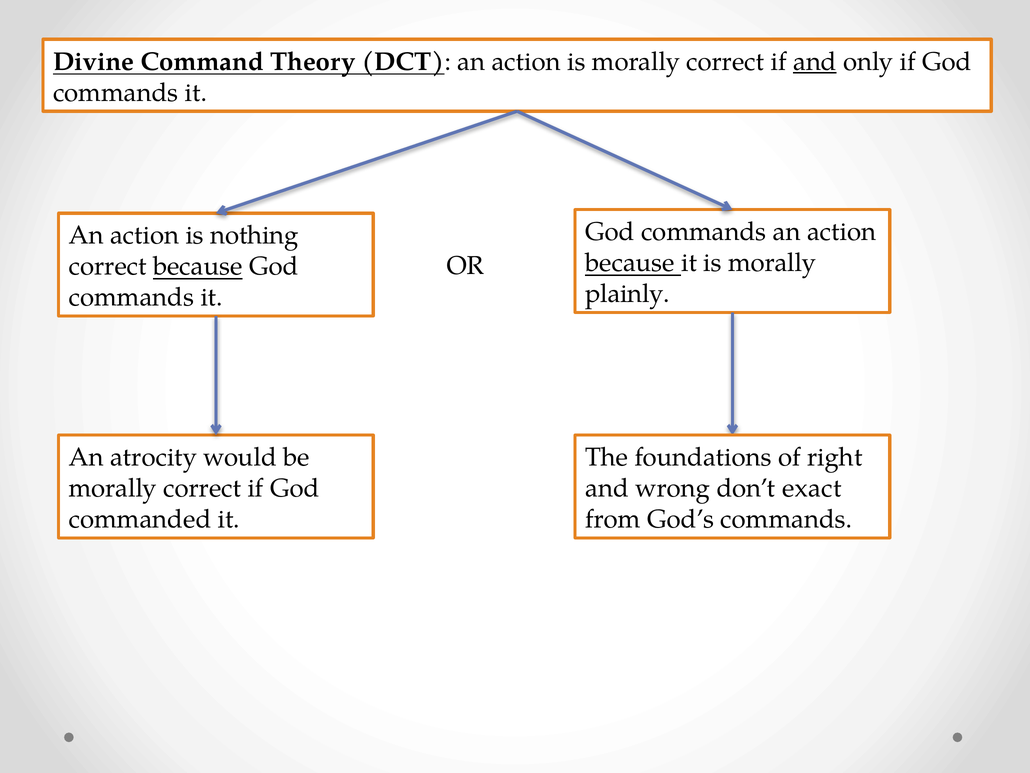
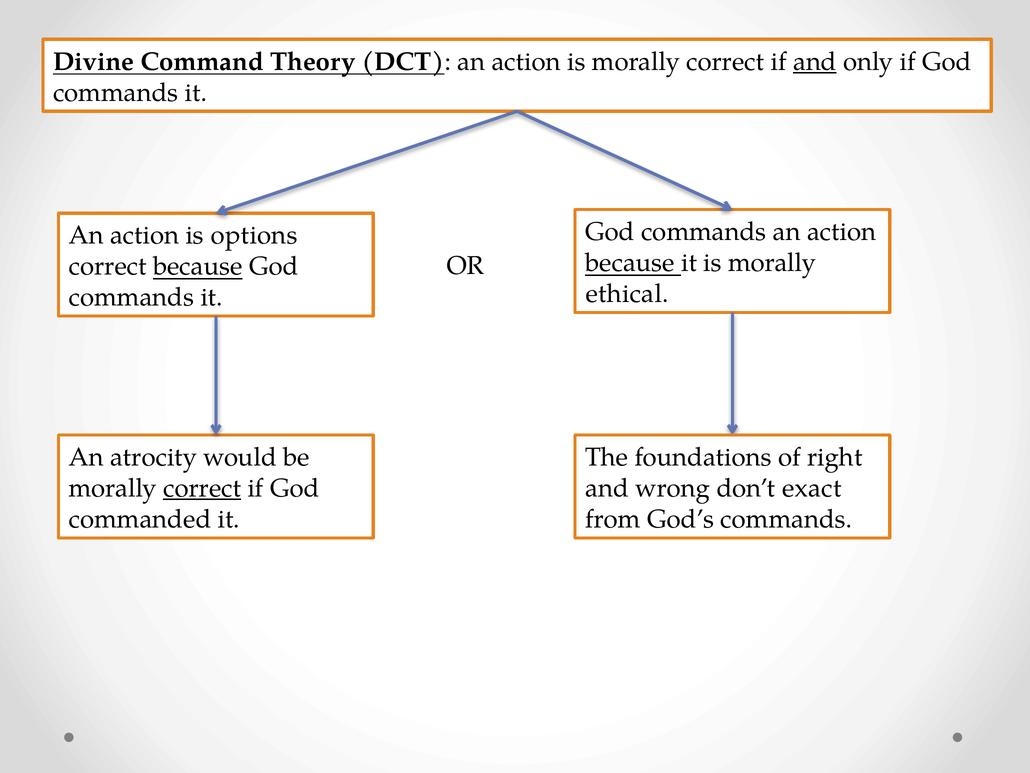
nothing: nothing -> options
plainly: plainly -> ethical
correct at (202, 488) underline: none -> present
